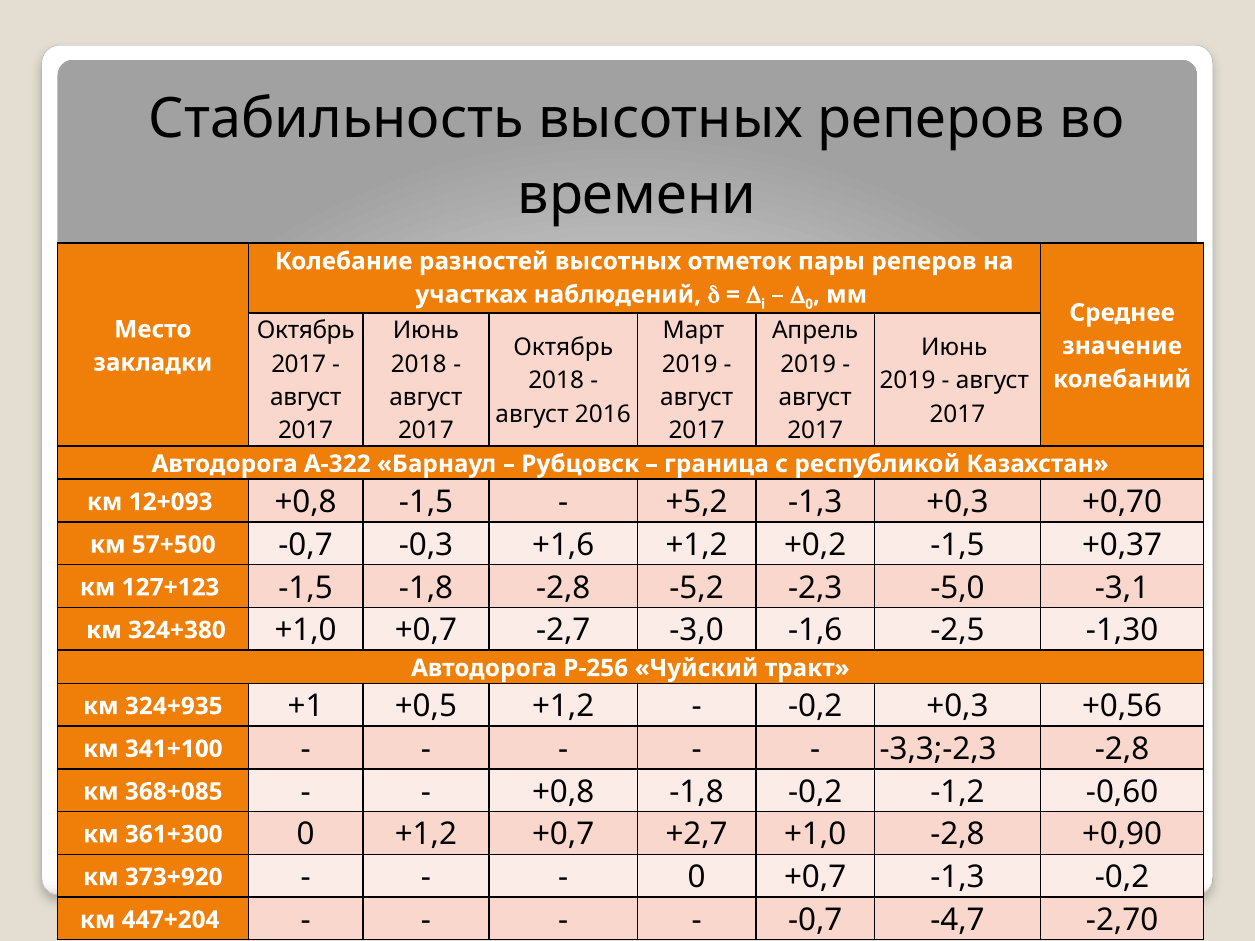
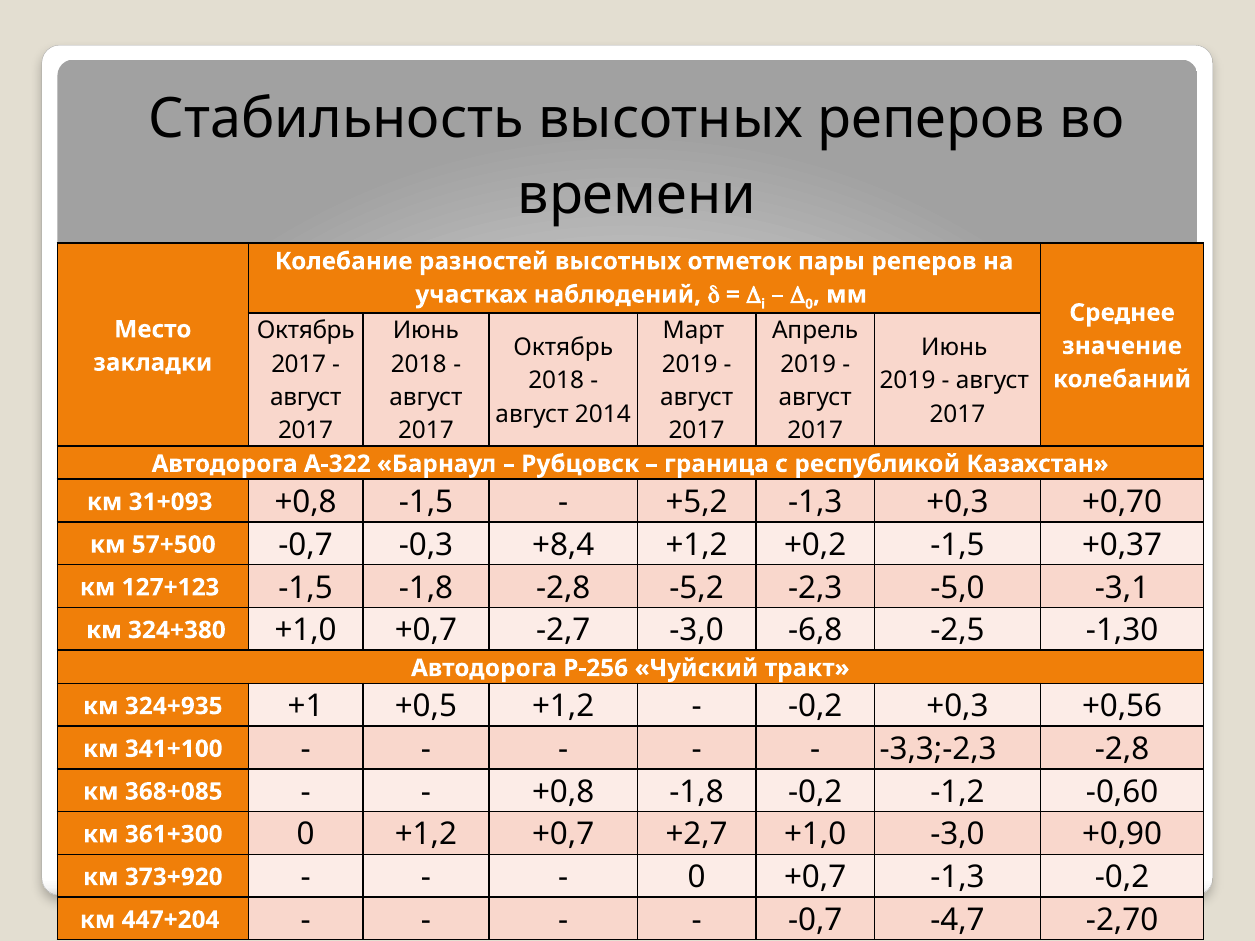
2016: 2016 -> 2014
12+093: 12+093 -> 31+093
+1,6: +1,6 -> +8,4
-1,6: -1,6 -> -6,8
+1,0 -2,8: -2,8 -> -3,0
